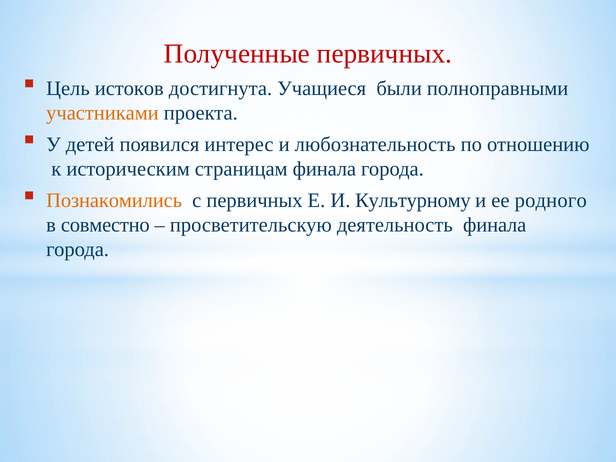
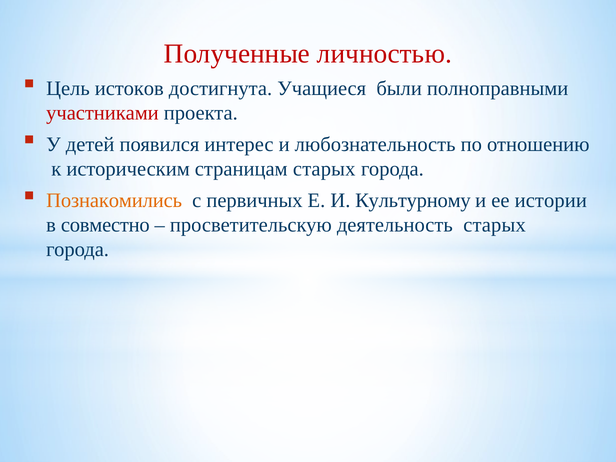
Полученные первичных: первичных -> личностью
участниками colour: orange -> red
страницам финала: финала -> старых
родного: родного -> истории
деятельность финала: финала -> старых
